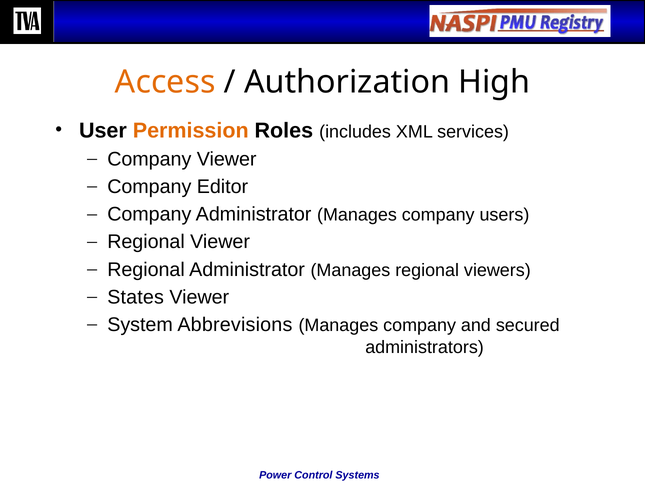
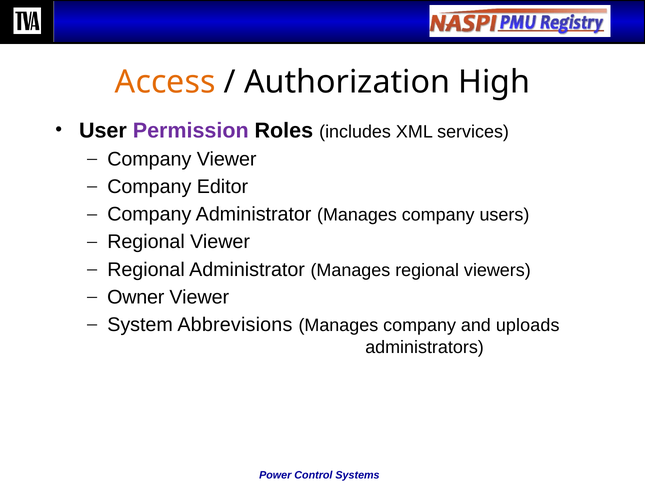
Permission colour: orange -> purple
States: States -> Owner
secured: secured -> uploads
